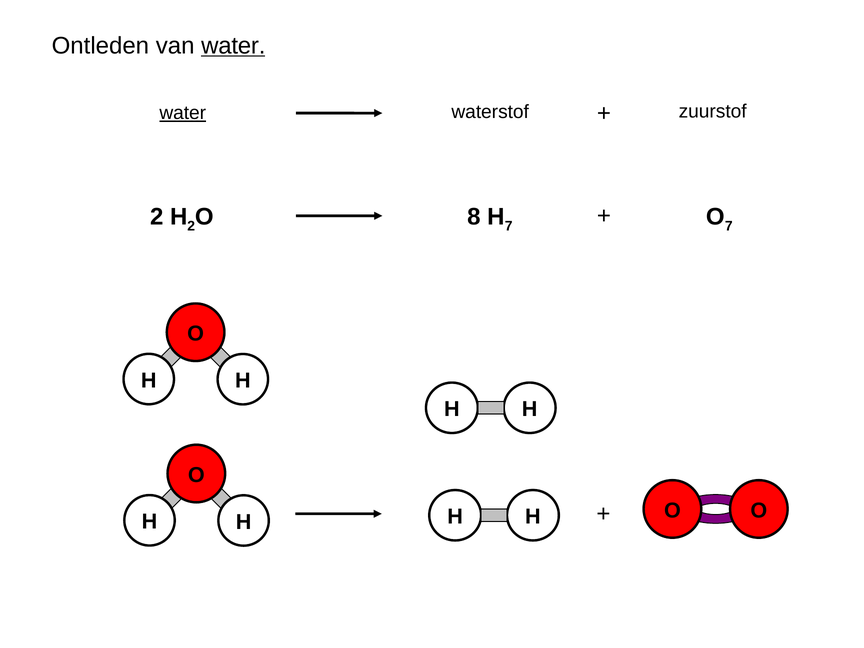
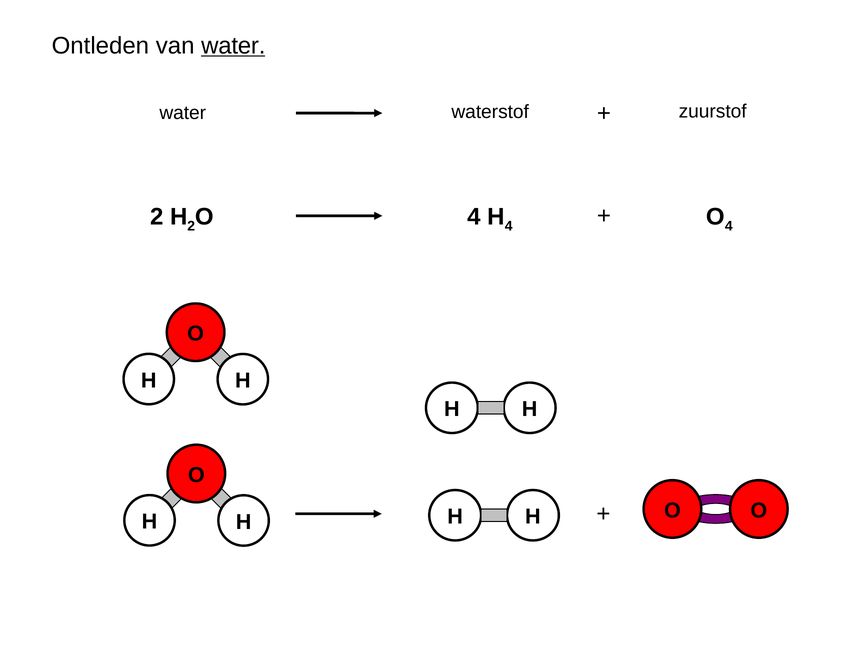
water at (183, 113) underline: present -> none
2 O 8: 8 -> 4
H 7: 7 -> 4
7 at (729, 226): 7 -> 4
